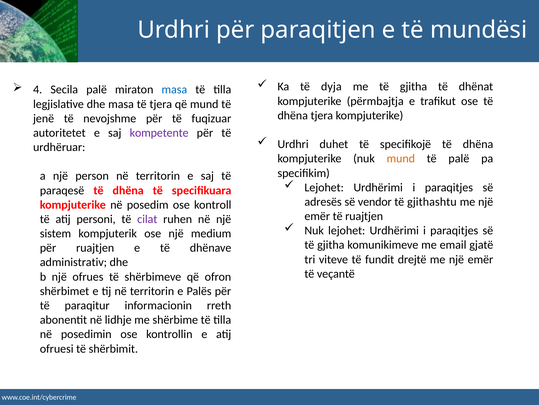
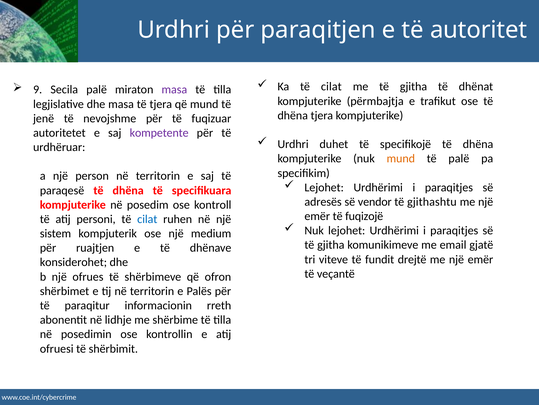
mundësi: mundësi -> autoritet
Ka të dyja: dyja -> cilat
4: 4 -> 9
masa at (174, 89) colour: blue -> purple
të ruajtjen: ruajtjen -> fuqizojë
cilat at (147, 219) colour: purple -> blue
administrativ: administrativ -> konsiderohet
